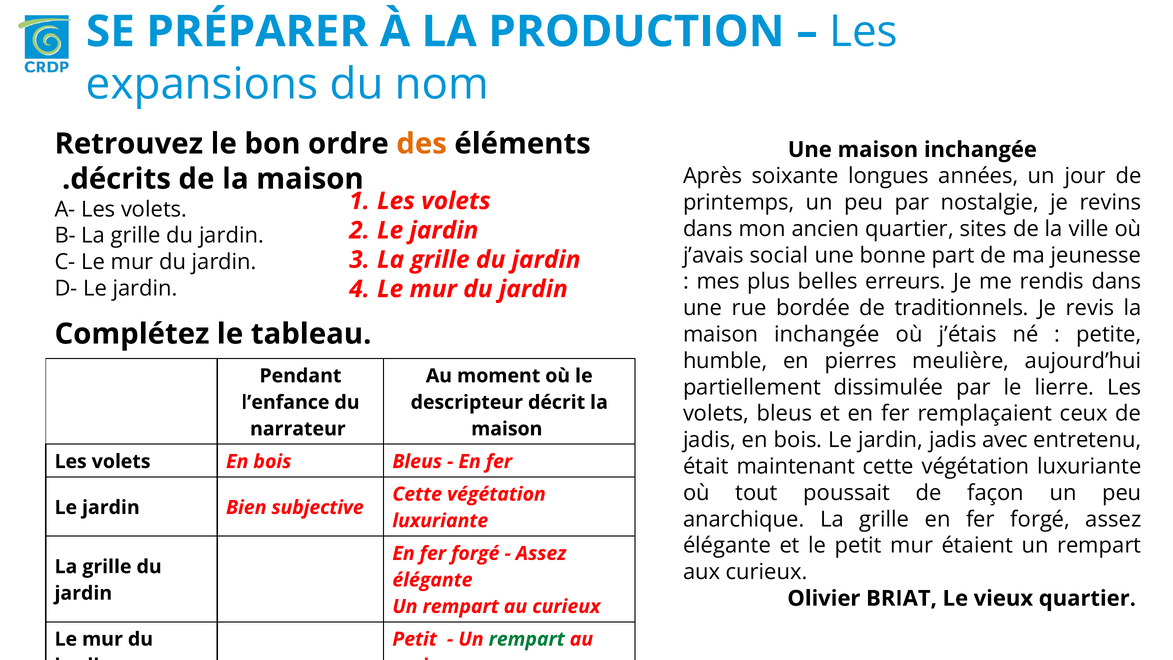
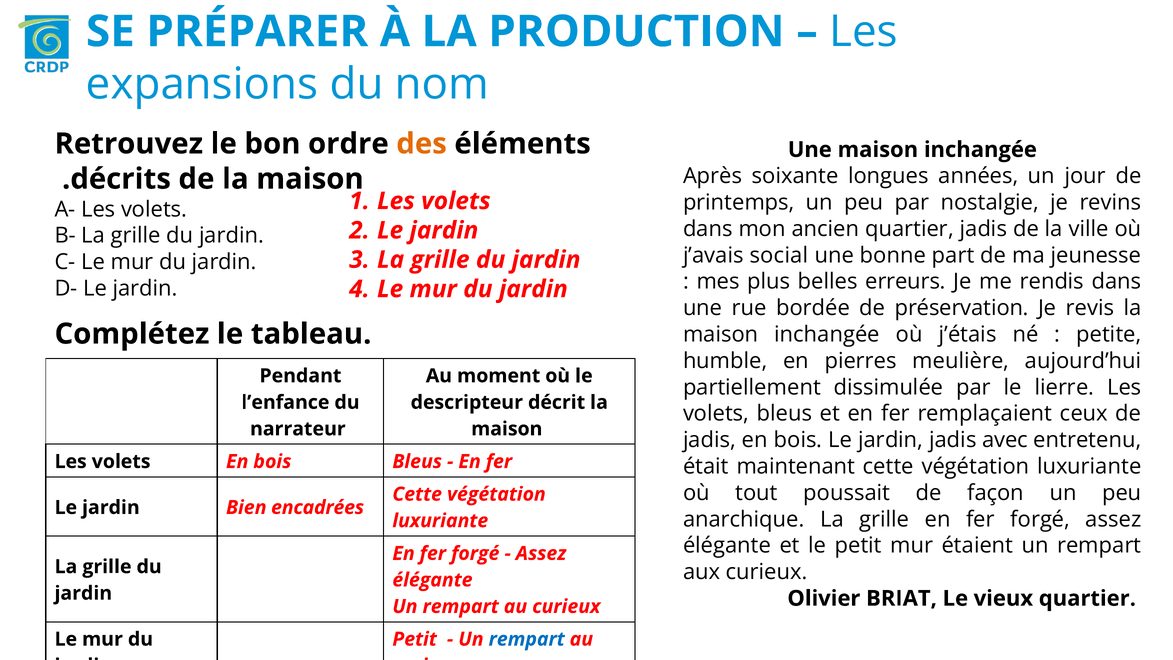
quartier sites: sites -> jadis
traditionnels: traditionnels -> préservation
subjective: subjective -> encadrées
rempart at (527, 639) colour: green -> blue
